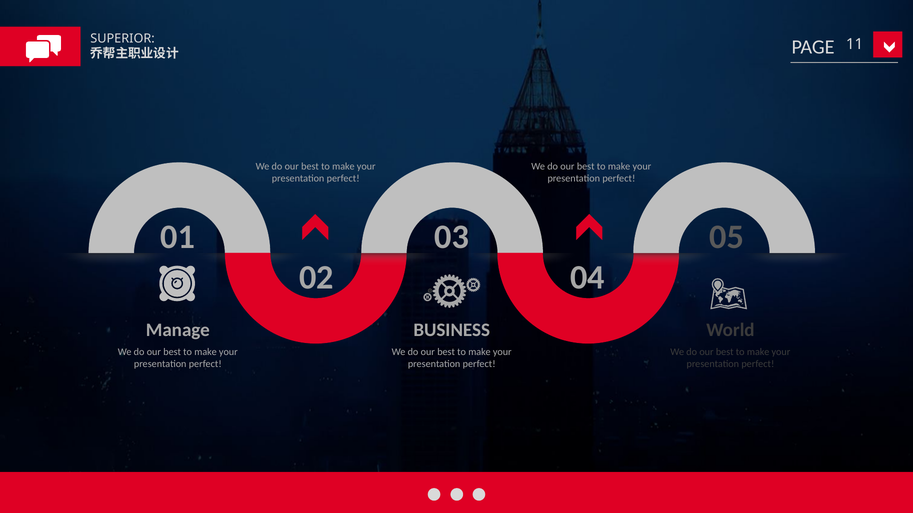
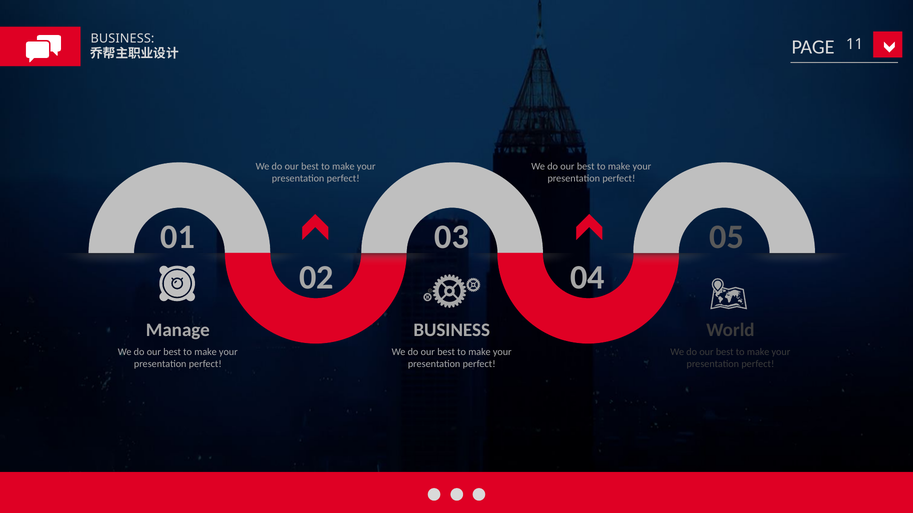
SUPERIOR at (123, 39): SUPERIOR -> BUSINESS
